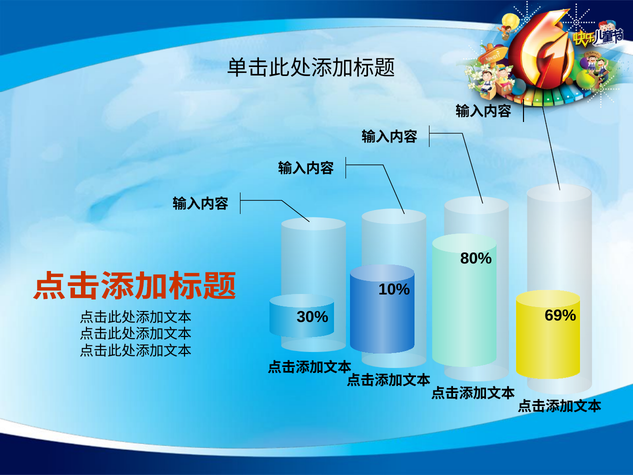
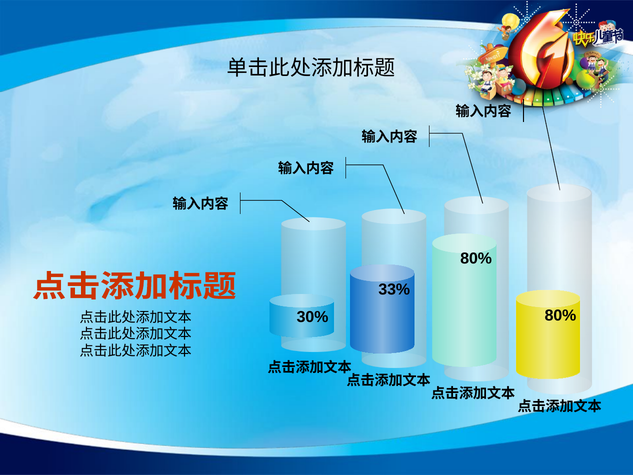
10%: 10% -> 33%
69% at (560, 315): 69% -> 80%
